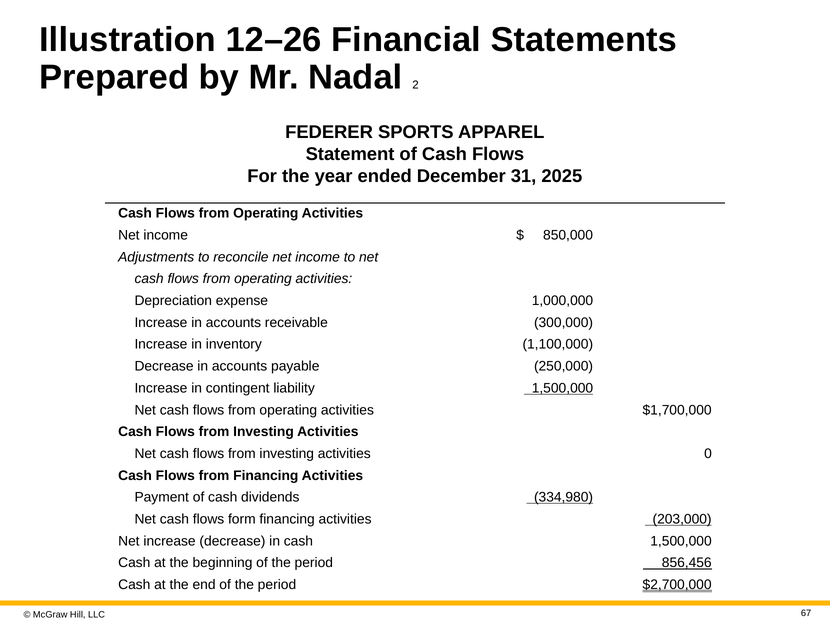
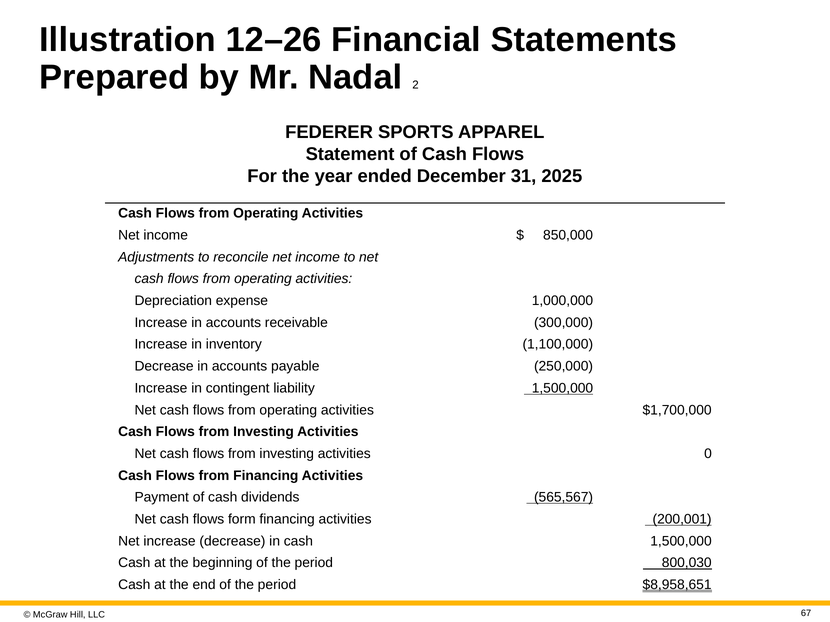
334,980: 334,980 -> 565,567
203,000: 203,000 -> 200,001
856,456: 856,456 -> 800,030
$2,700,000: $2,700,000 -> $8,958,651
